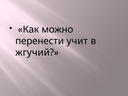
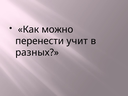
жгучий: жгучий -> разных
